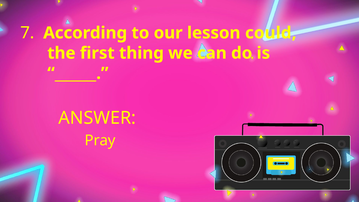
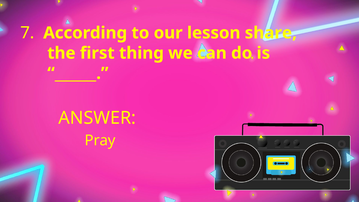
could: could -> share
